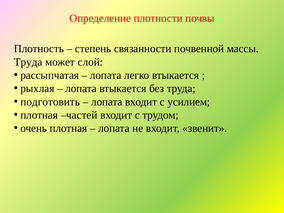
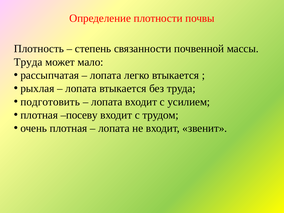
слой: слой -> мало
частей: частей -> посеву
